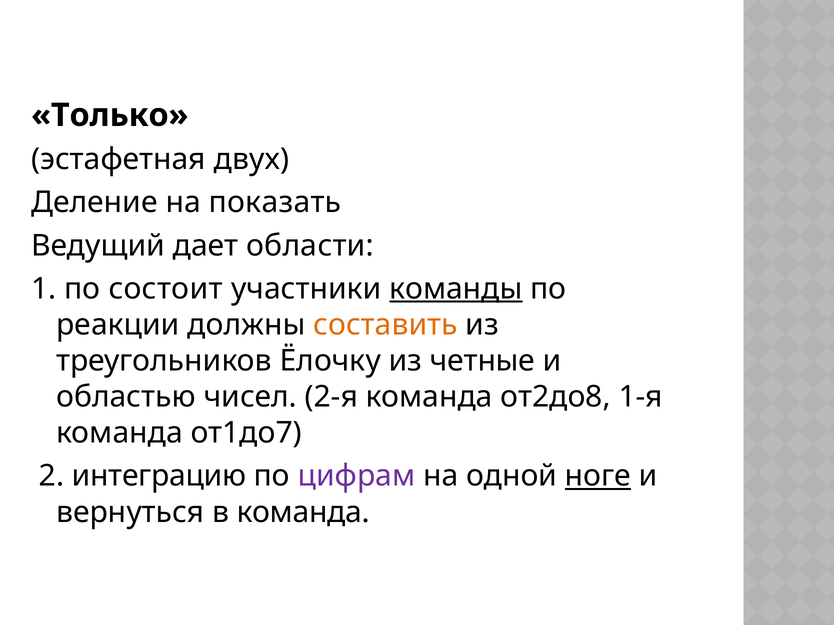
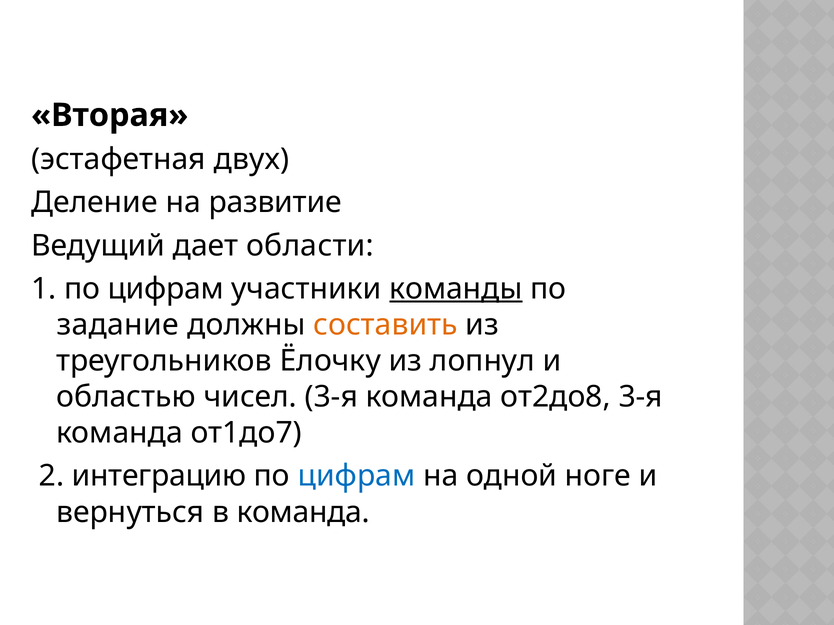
Только: Только -> Вторая
показать: показать -> развитие
1 по состоит: состоит -> цифрам
реакции: реакции -> задание
четные: четные -> лопнул
чисел 2-я: 2-я -> 3-я
от2до8 1-я: 1-я -> 3-я
цифрам at (357, 476) colour: purple -> blue
ноге underline: present -> none
